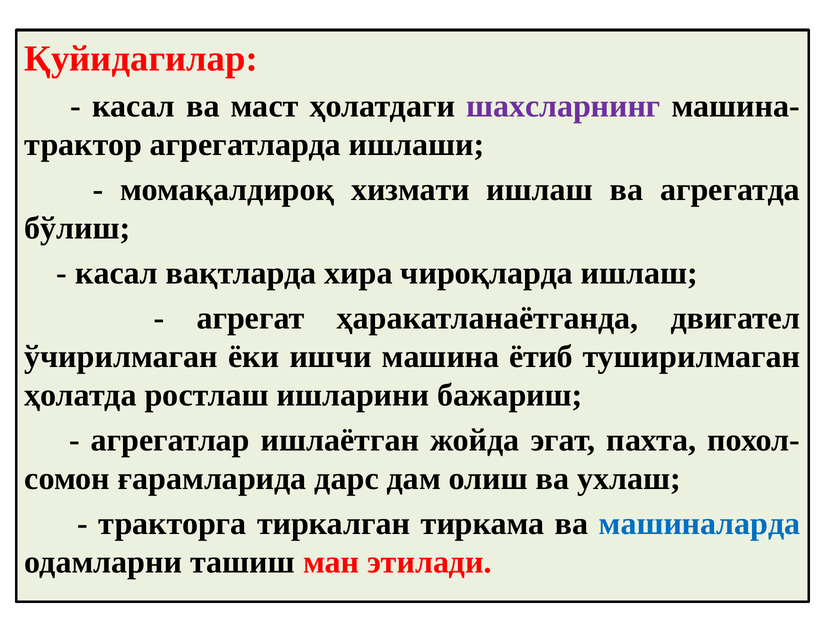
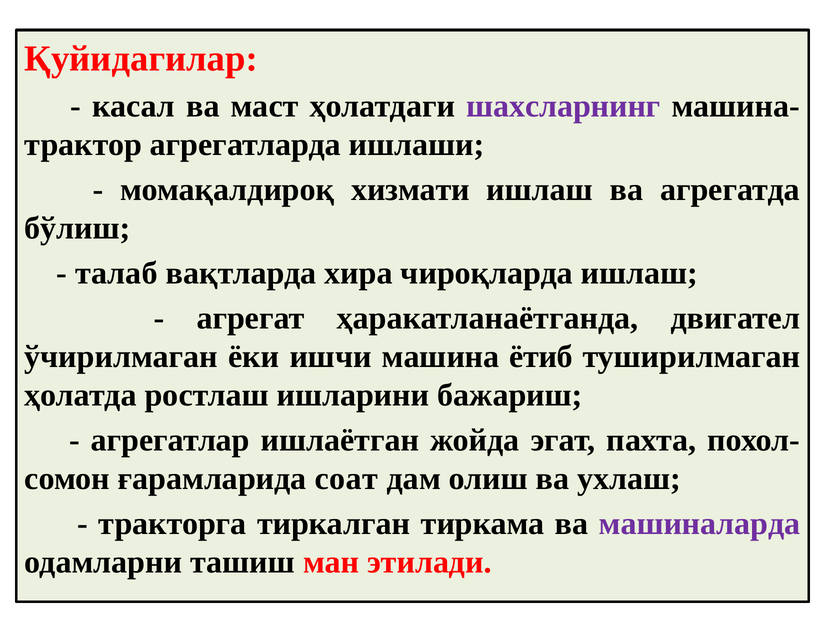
касал at (116, 273): касал -> талаб
дарс: дарс -> соат
машиналарда colour: blue -> purple
